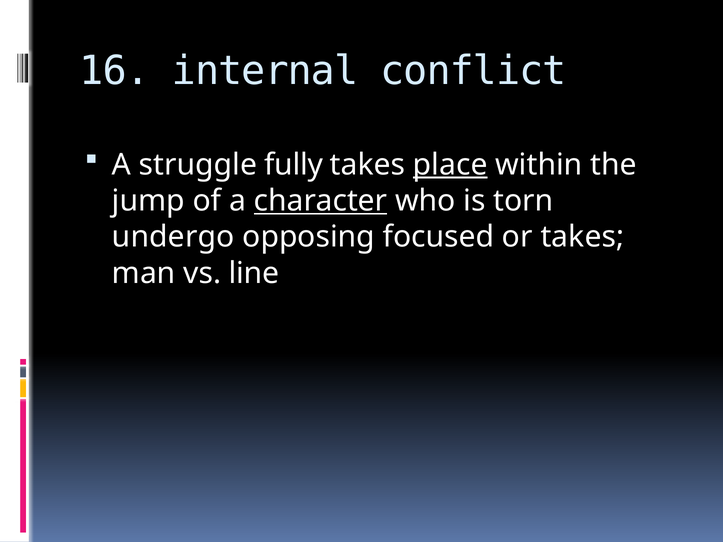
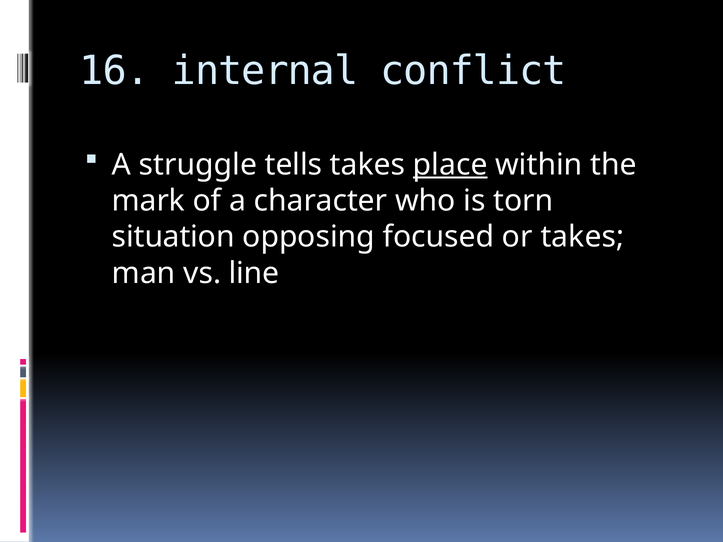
fully: fully -> tells
jump: jump -> mark
character underline: present -> none
undergo: undergo -> situation
